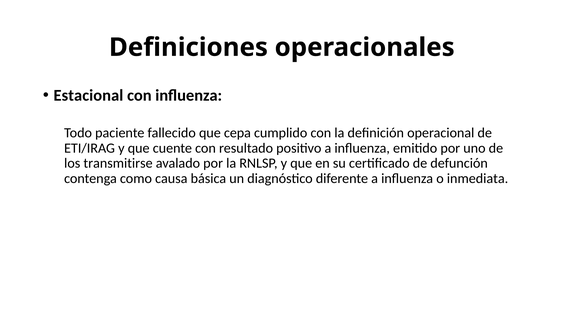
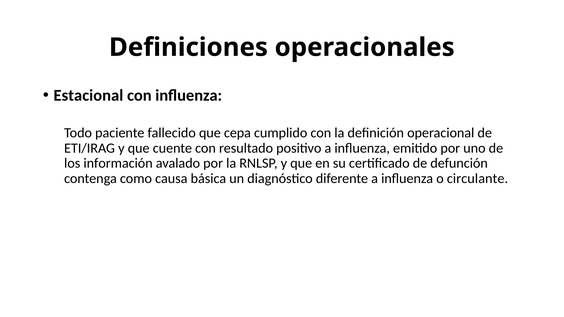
transmitirse: transmitirse -> información
inmediata: inmediata -> circulante
